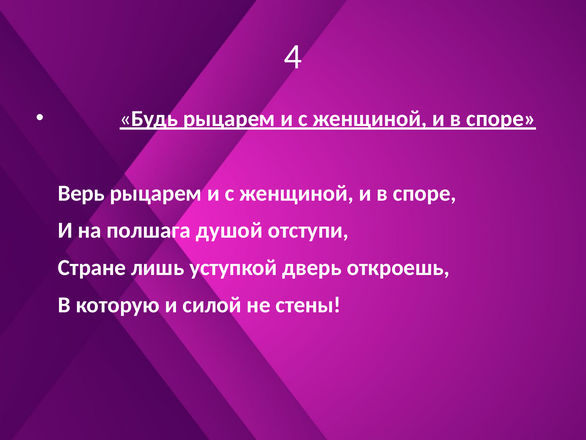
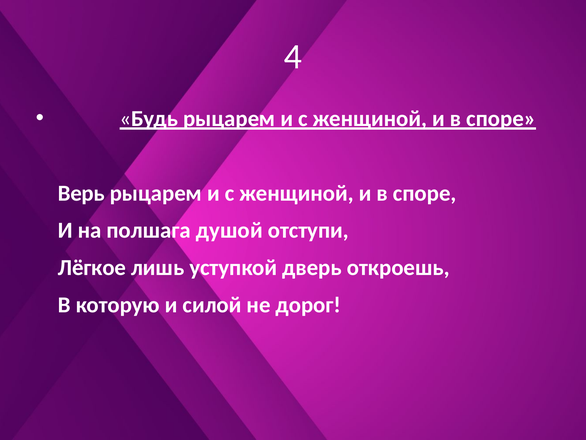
Стране: Стране -> Лёгкое
стены: стены -> дорог
